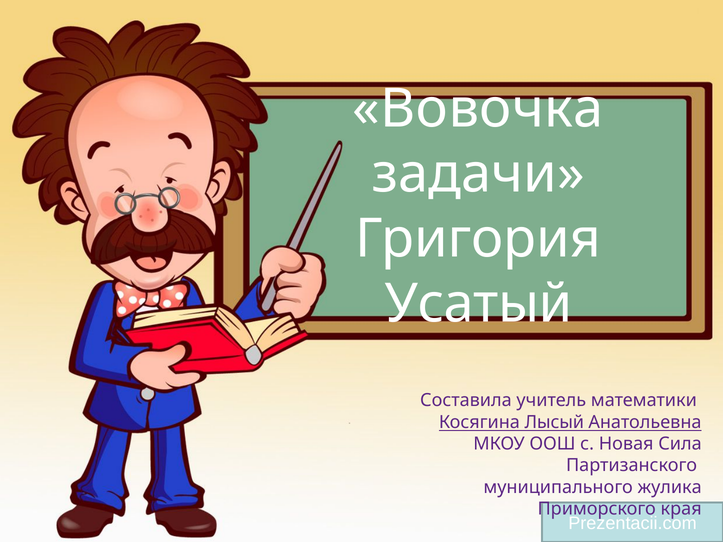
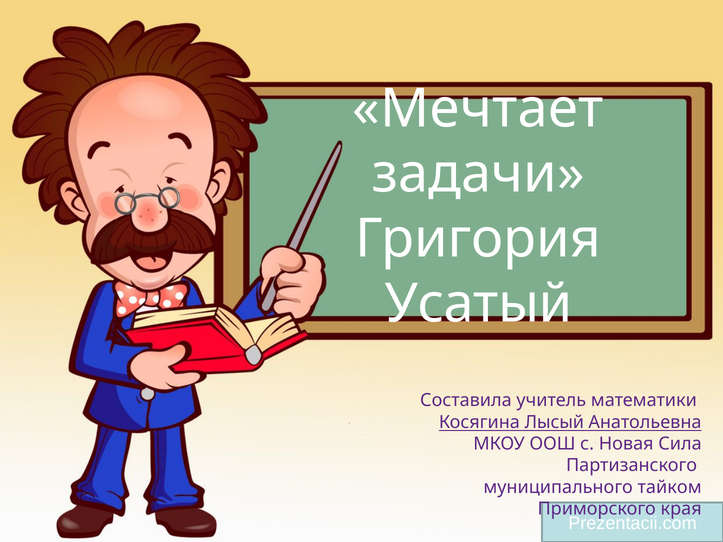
Вовочка: Вовочка -> Мечтает
жулика: жулика -> тайком
